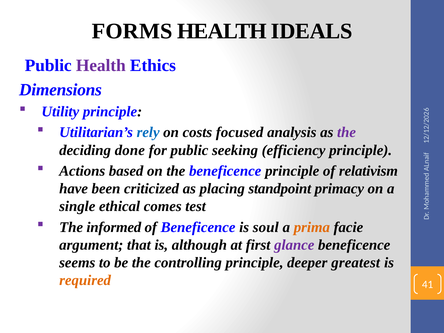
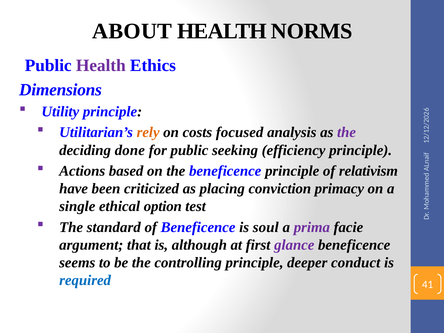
FORMS: FORMS -> ABOUT
IDEALS: IDEALS -> NORMS
rely colour: blue -> orange
standpoint: standpoint -> conviction
comes: comes -> option
informed: informed -> standard
prima colour: orange -> purple
greatest: greatest -> conduct
required colour: orange -> blue
